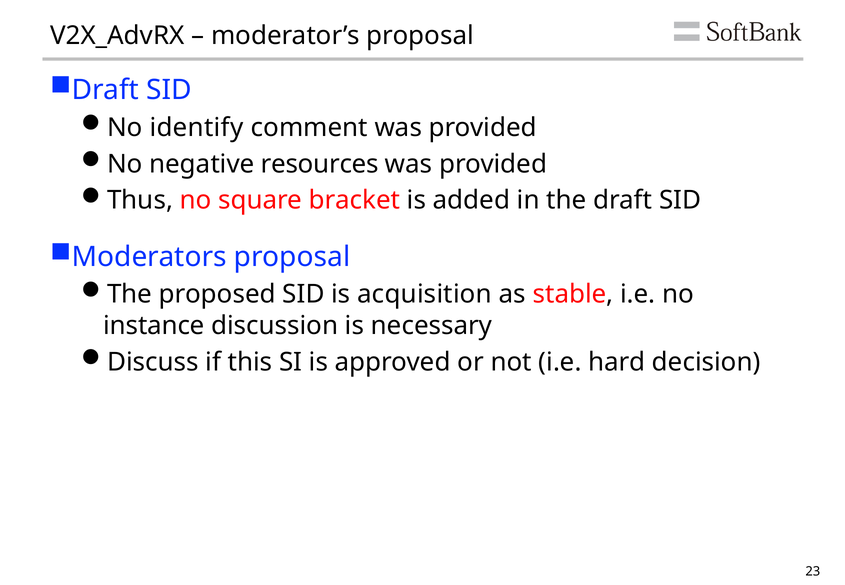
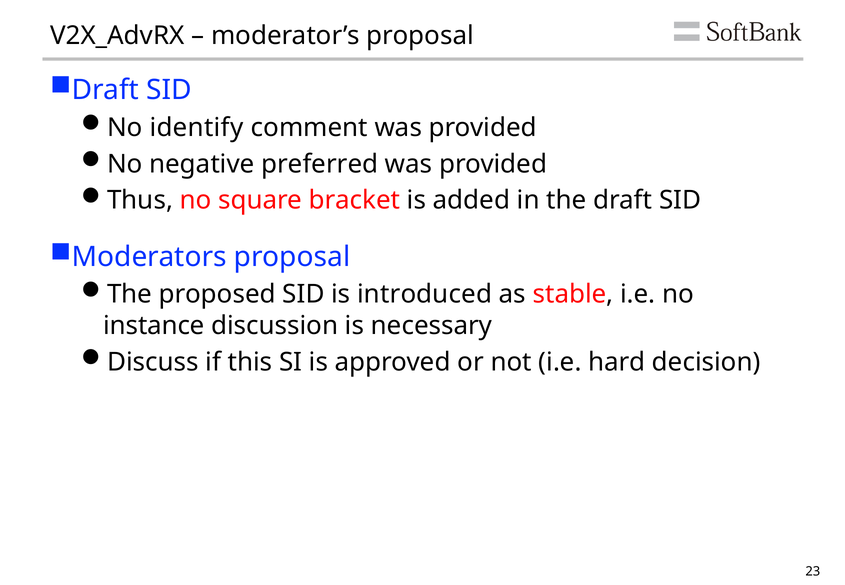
resources: resources -> preferred
acquisition: acquisition -> introduced
